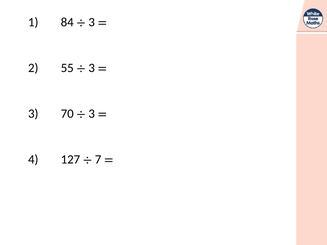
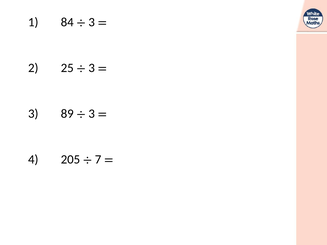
55: 55 -> 25
70: 70 -> 89
127: 127 -> 205
